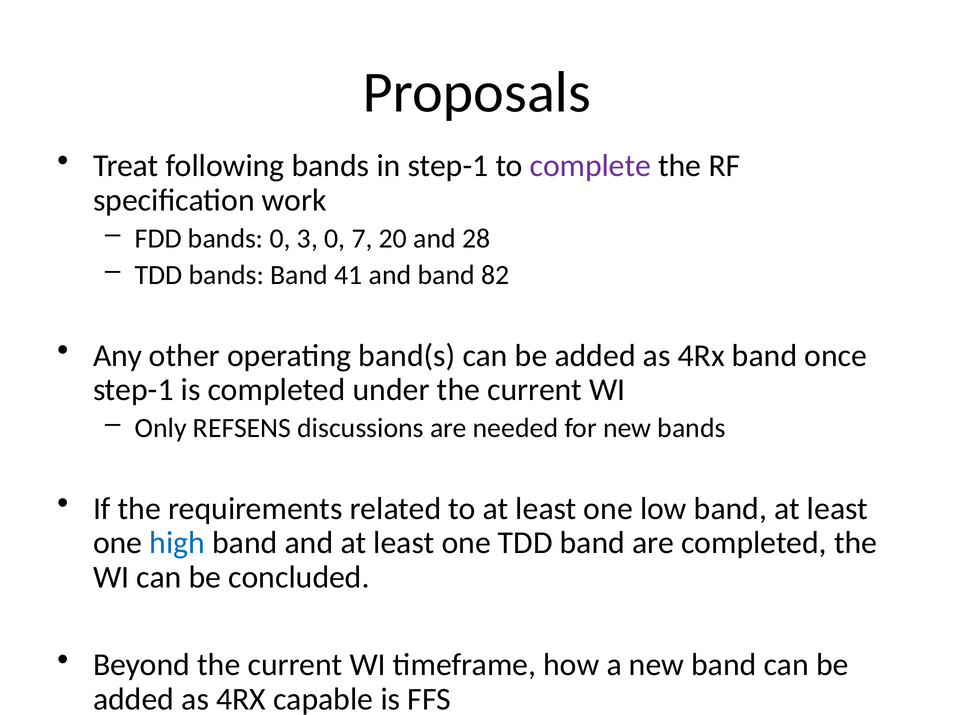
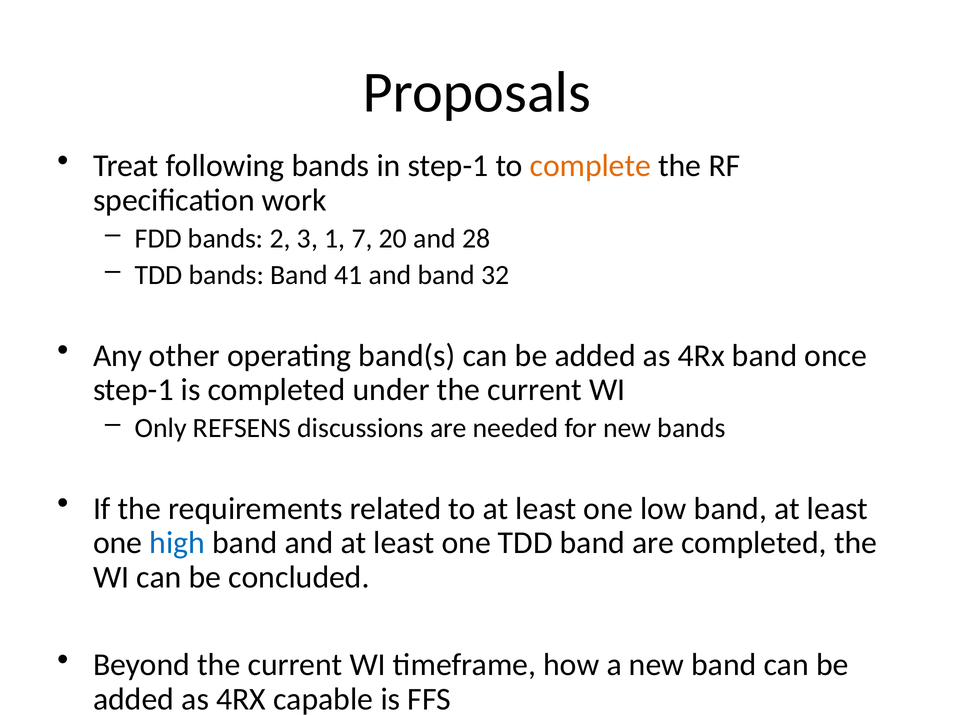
complete colour: purple -> orange
bands 0: 0 -> 2
3 0: 0 -> 1
82: 82 -> 32
